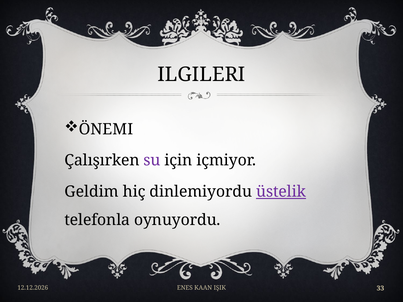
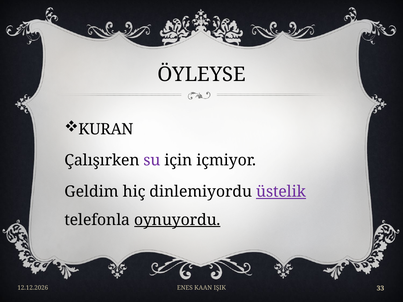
ILGILERI: ILGILERI -> ÖYLEYSE
ÖNEMI: ÖNEMI -> KURAN
oynuyordu underline: none -> present
